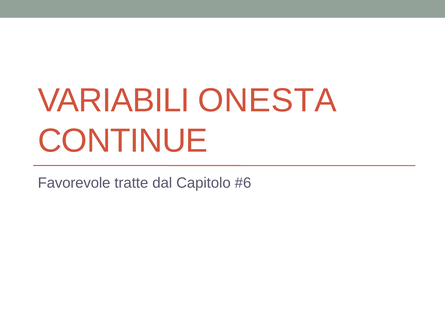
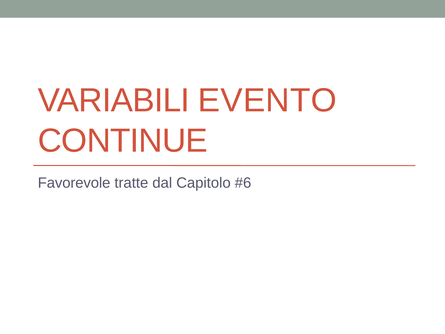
ONESTA: ONESTA -> EVENTO
